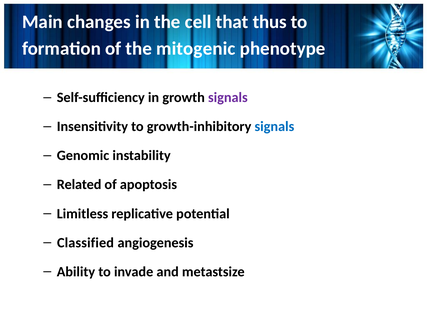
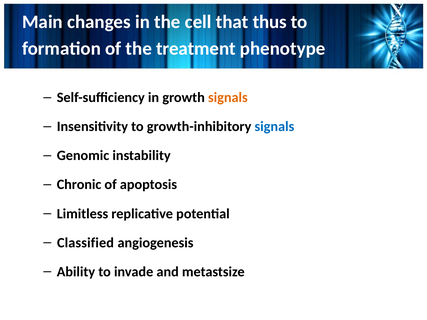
mitogenic: mitogenic -> treatment
signals at (228, 98) colour: purple -> orange
Related: Related -> Chronic
